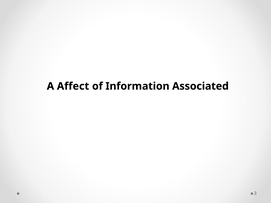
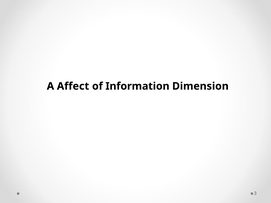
Associated: Associated -> Dimension
